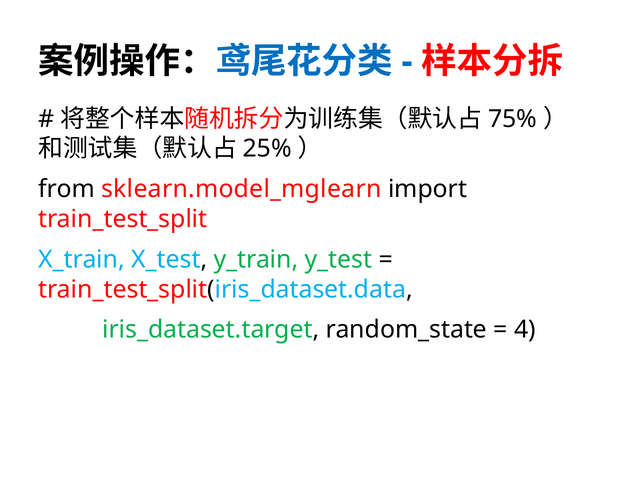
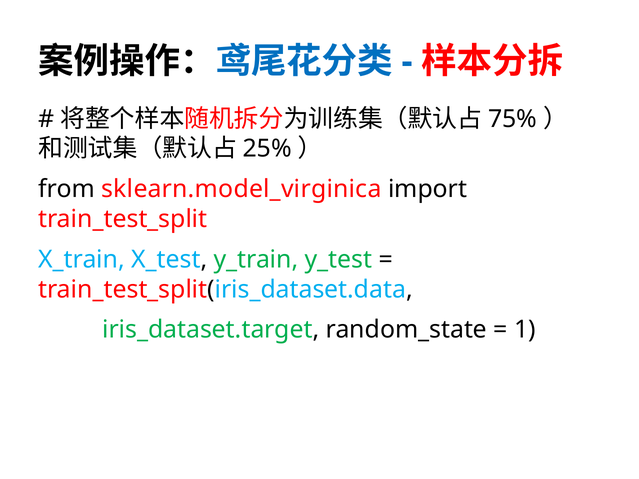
sklearn.model_mglearn: sklearn.model_mglearn -> sklearn.model_virginica
4: 4 -> 1
